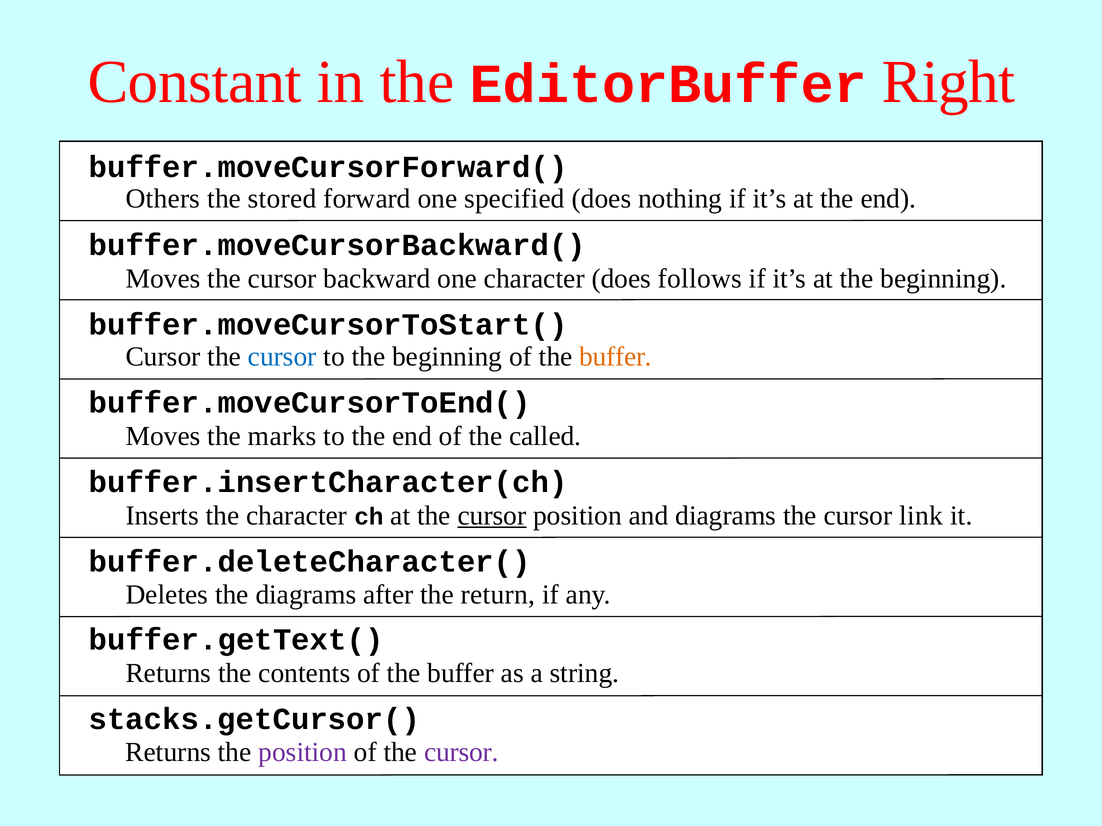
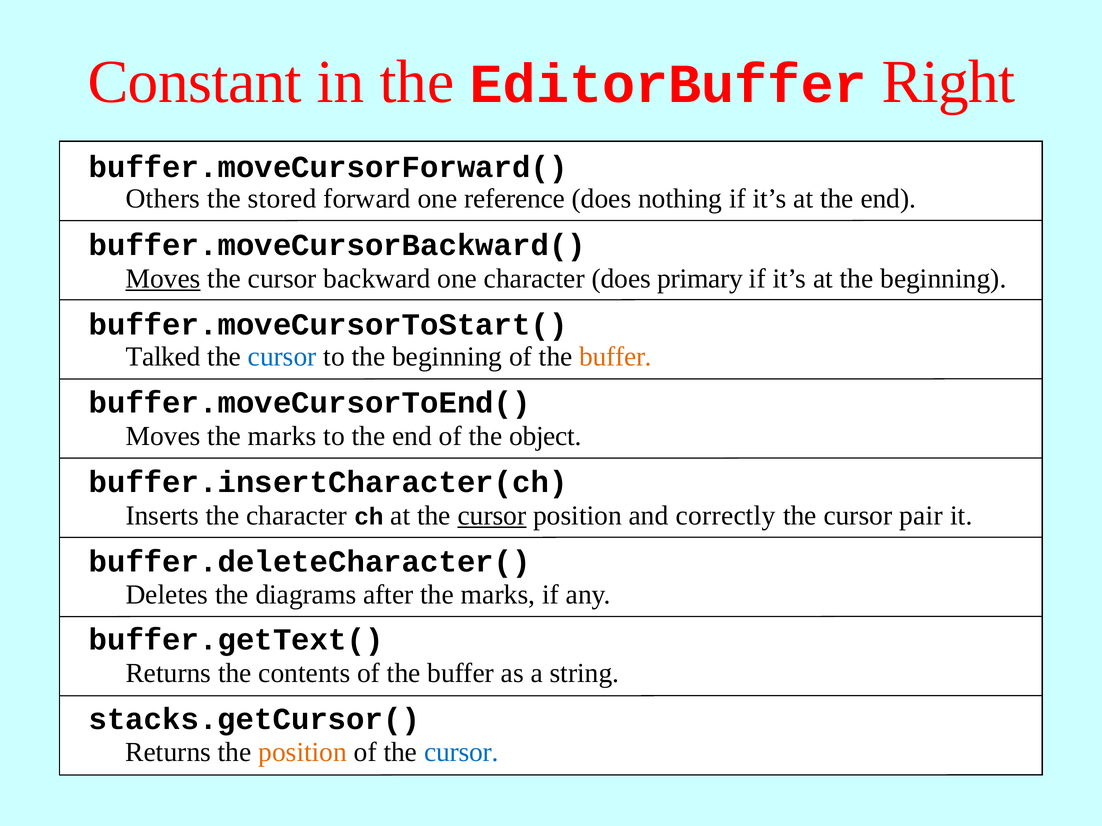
specified: specified -> reference
Moves at (163, 279) underline: none -> present
follows: follows -> primary
Cursor at (163, 357): Cursor -> Talked
called: called -> object
and diagrams: diagrams -> correctly
link: link -> pair
after the return: return -> marks
position at (303, 753) colour: purple -> orange
cursor at (461, 753) colour: purple -> blue
